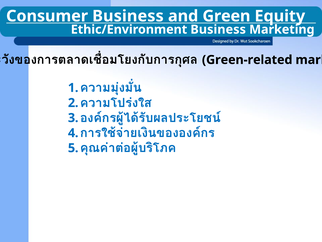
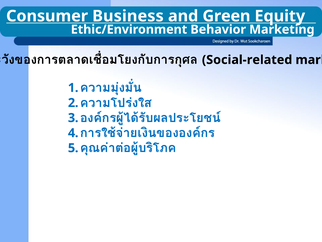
Ethic/Environment Business: Business -> Behavior
Green-related: Green-related -> Social-related
